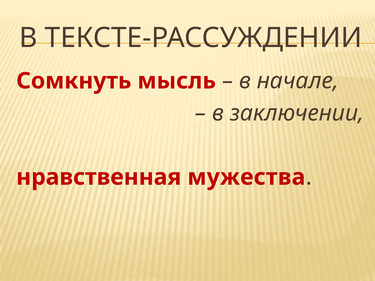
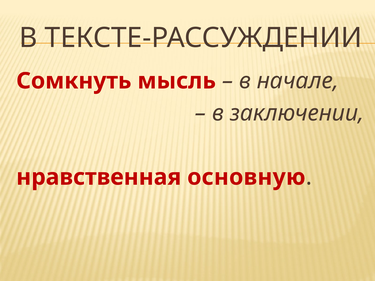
мужества: мужества -> основную
